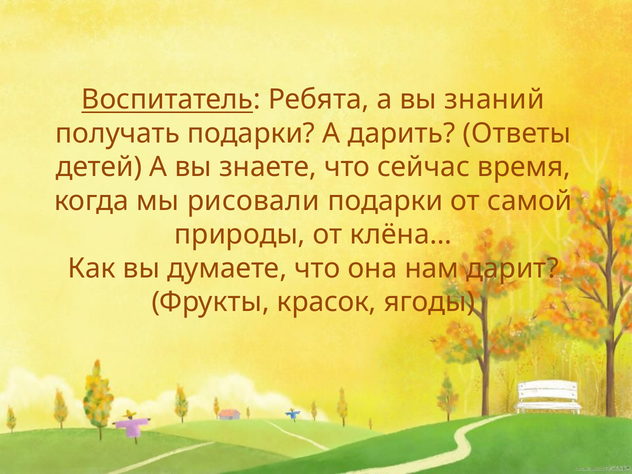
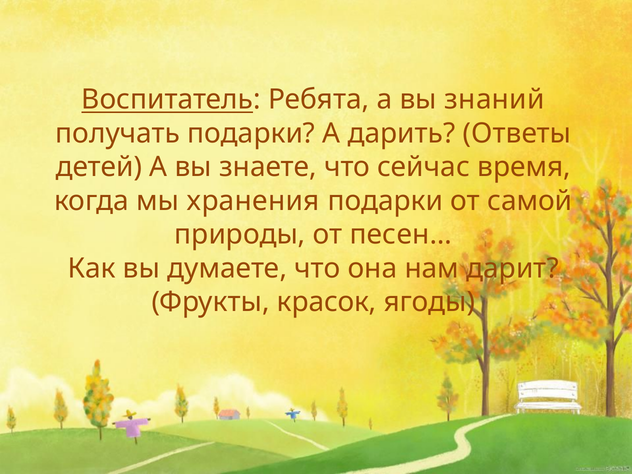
рисовали: рисовали -> хранения
клёна…: клёна… -> песен…
